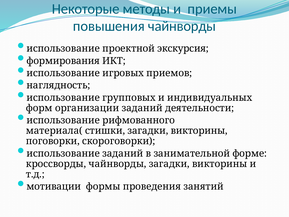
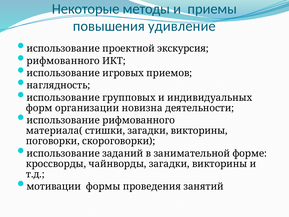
повышения чайнворды: чайнворды -> удивление
формирования at (63, 61): формирования -> рифмованного
организации заданий: заданий -> новизна
